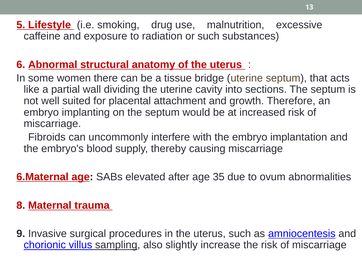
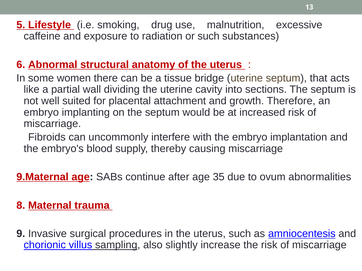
6.Maternal: 6.Maternal -> 9.Maternal
elevated: elevated -> continue
